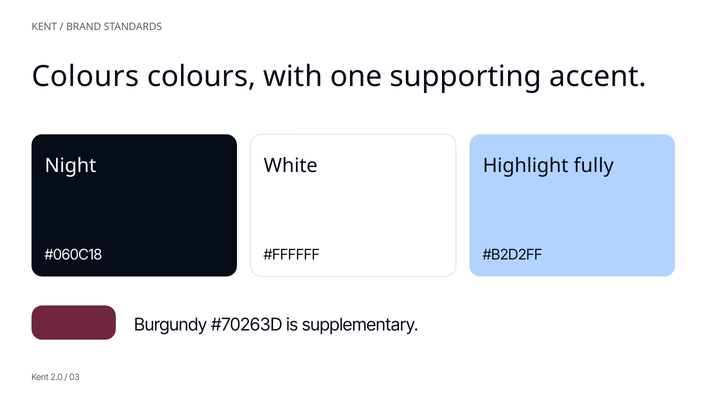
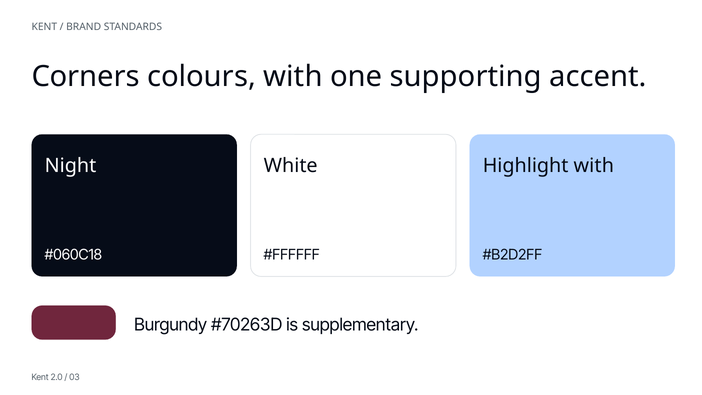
Colours at (85, 77): Colours -> Corners
Highlight fully: fully -> with
